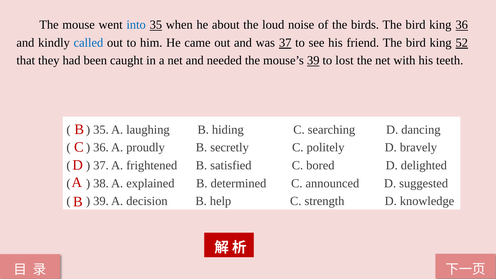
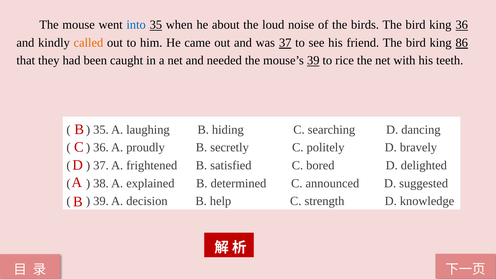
called colour: blue -> orange
52: 52 -> 86
lost: lost -> rice
